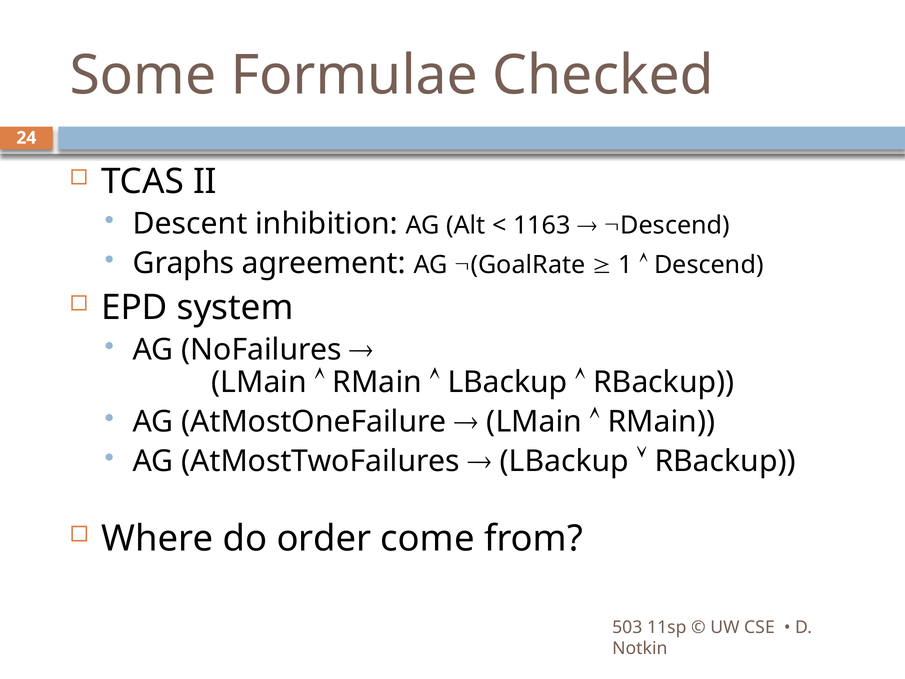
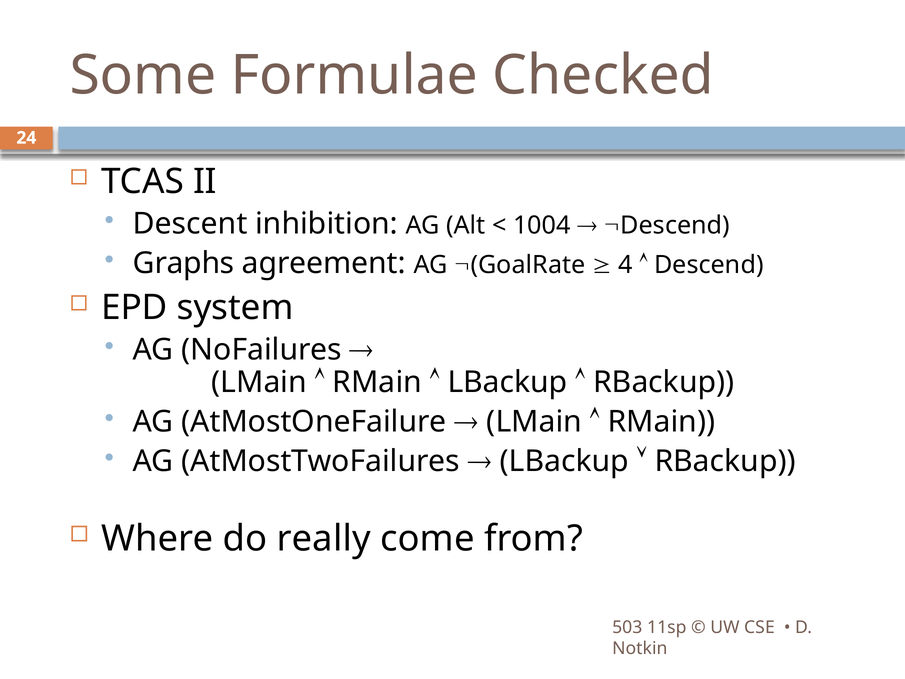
1163: 1163 -> 1004
1: 1 -> 4
order: order -> really
